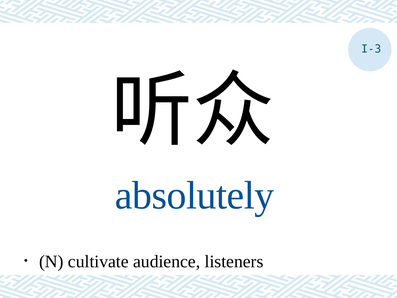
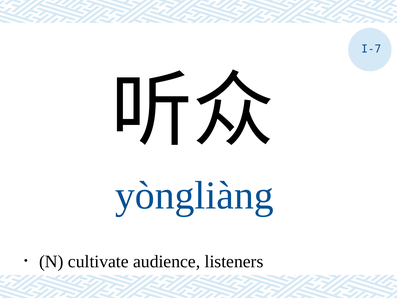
I-3: I-3 -> I-7
absolutely: absolutely -> yòngliàng
